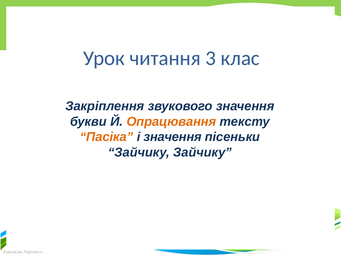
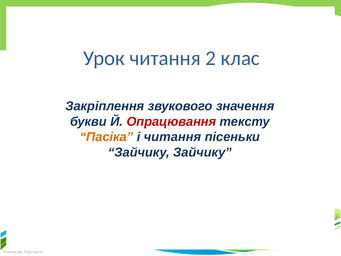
3: 3 -> 2
Опрацювання colour: orange -> red
і значення: значення -> читання
